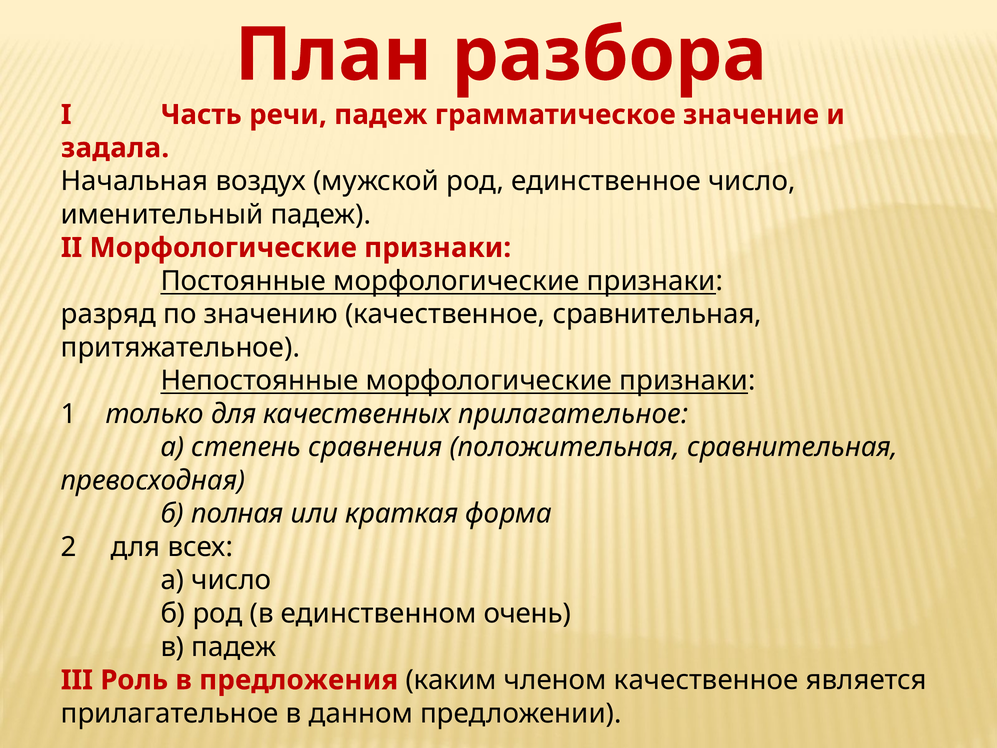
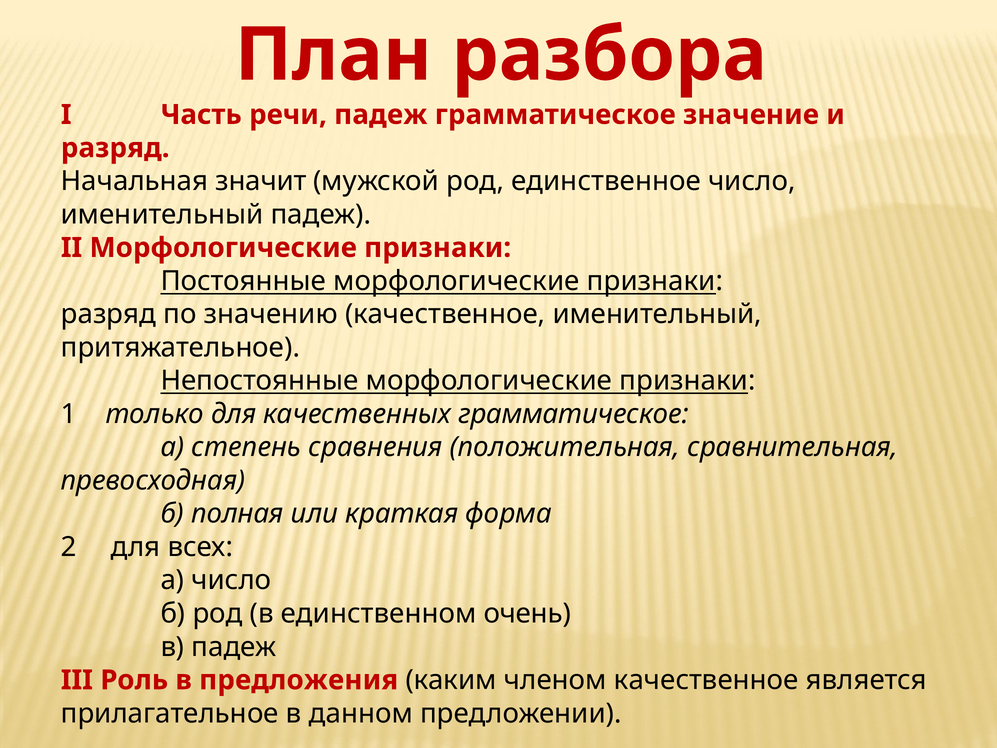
задала at (115, 148): задала -> разряд
воздух: воздух -> значит
качественное сравнительная: сравнительная -> именительный
качественных прилагательное: прилагательное -> грамматическое
